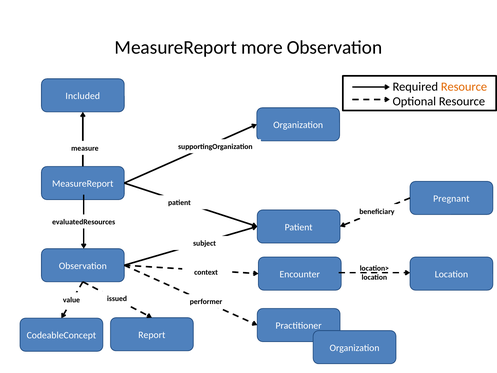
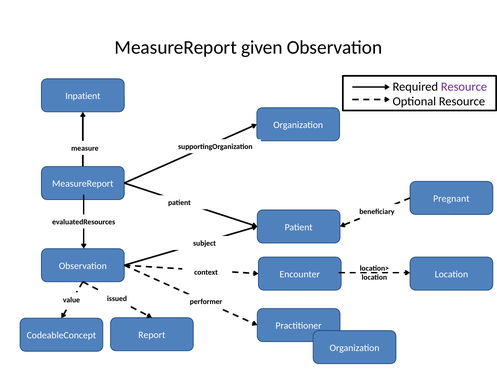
more: more -> given
Resource at (464, 87) colour: orange -> purple
Included: Included -> Inpatient
